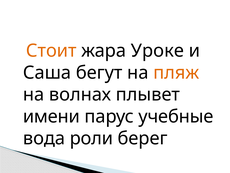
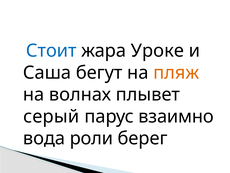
Стоит colour: orange -> blue
имени: имени -> серый
учебные: учебные -> взаимно
